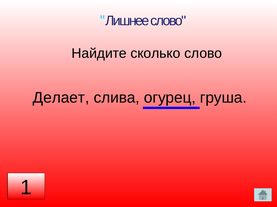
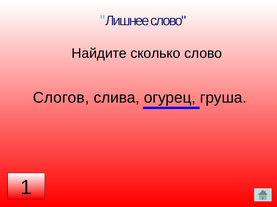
Делает: Делает -> Слогов
